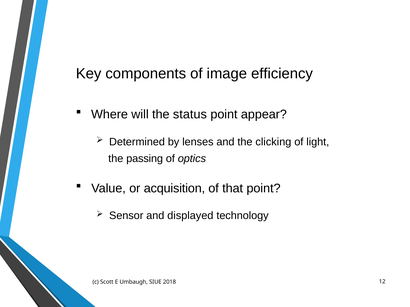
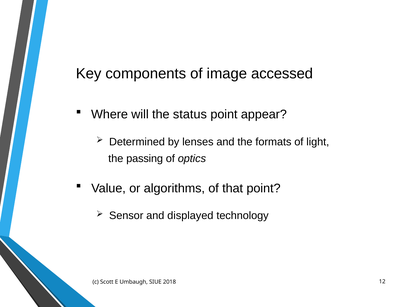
efficiency: efficiency -> accessed
clicking: clicking -> formats
acquisition: acquisition -> algorithms
